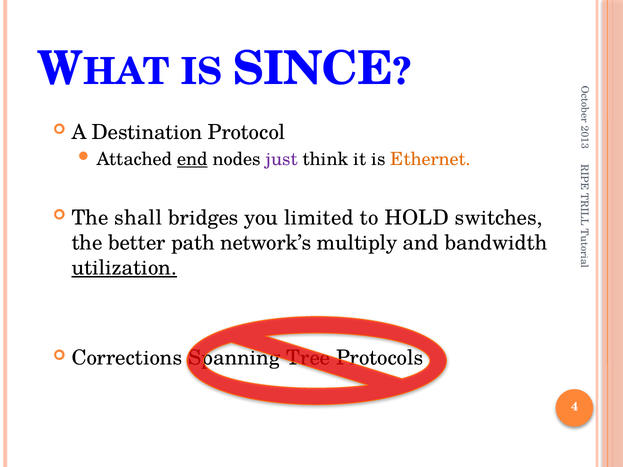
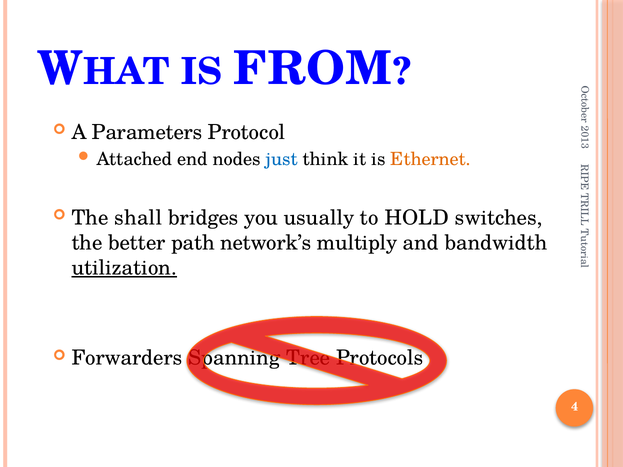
SINCE: SINCE -> FROM
Destination: Destination -> Parameters
end underline: present -> none
just colour: purple -> blue
limited: limited -> usually
Corrections: Corrections -> Forwarders
